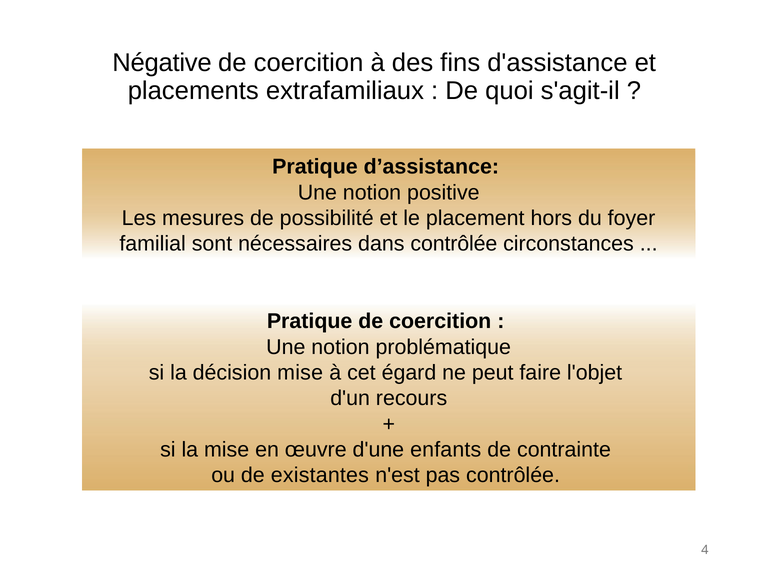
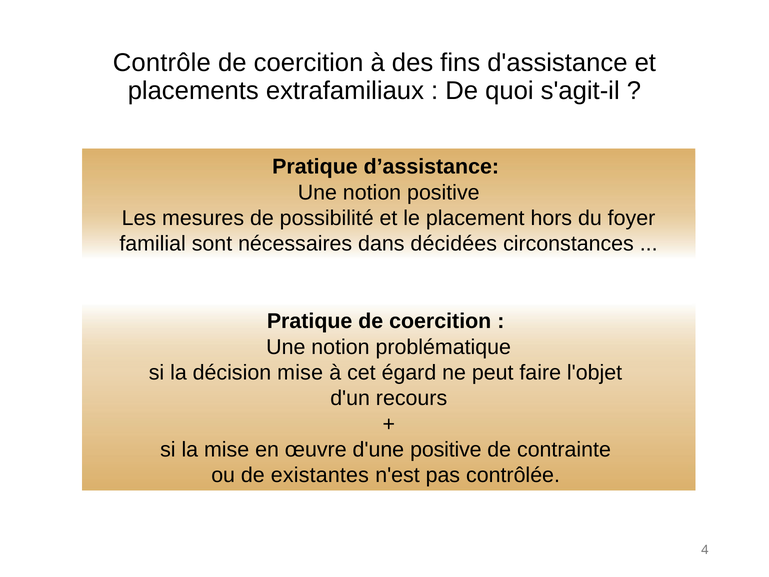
Négative: Négative -> Contrôle
dans contrôlée: contrôlée -> décidées
d'une enfants: enfants -> positive
